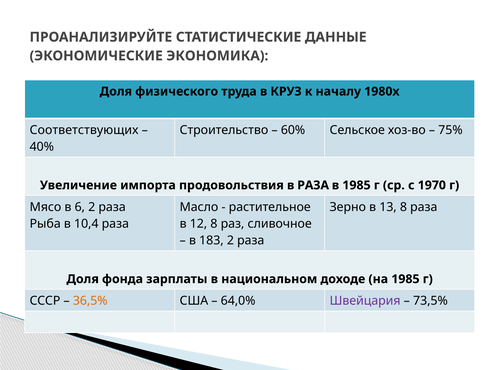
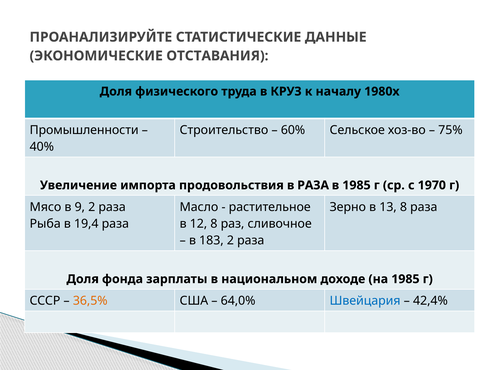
ЭКОНОМИКА: ЭКОНОМИКА -> ОТСТАВАНИЯ
Соответствующих: Соответствующих -> Промышленности
6: 6 -> 9
10,4: 10,4 -> 19,4
Швейцария colour: purple -> blue
73,5%: 73,5% -> 42,4%
